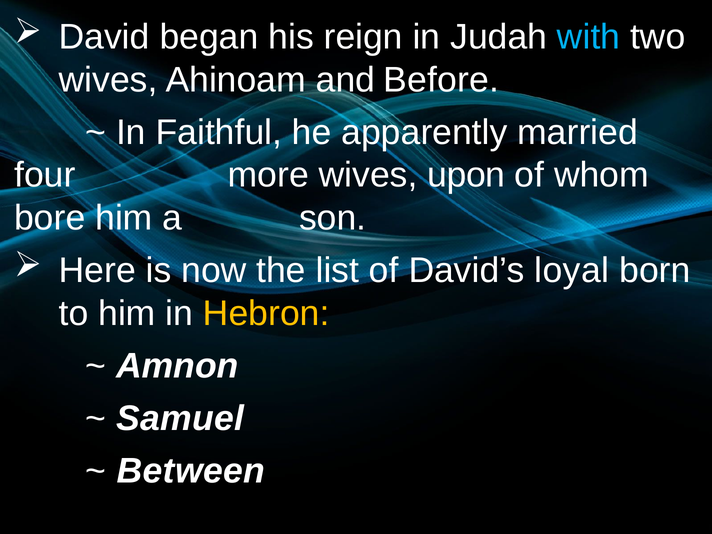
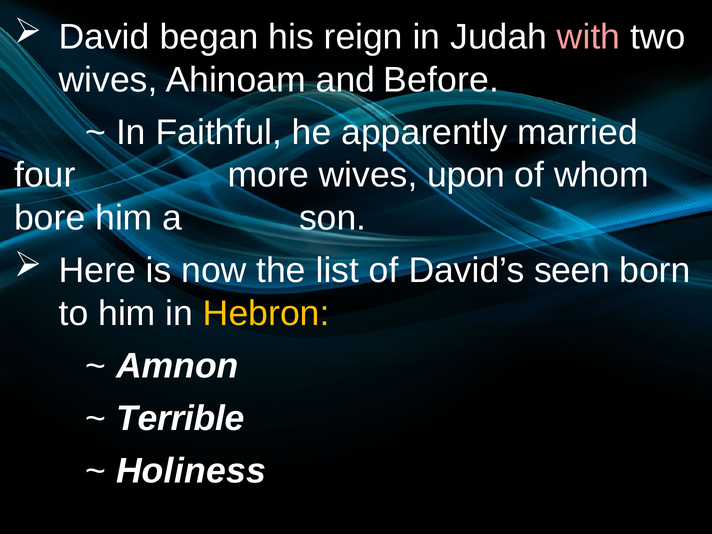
with colour: light blue -> pink
loyal: loyal -> seen
Samuel: Samuel -> Terrible
Between: Between -> Holiness
